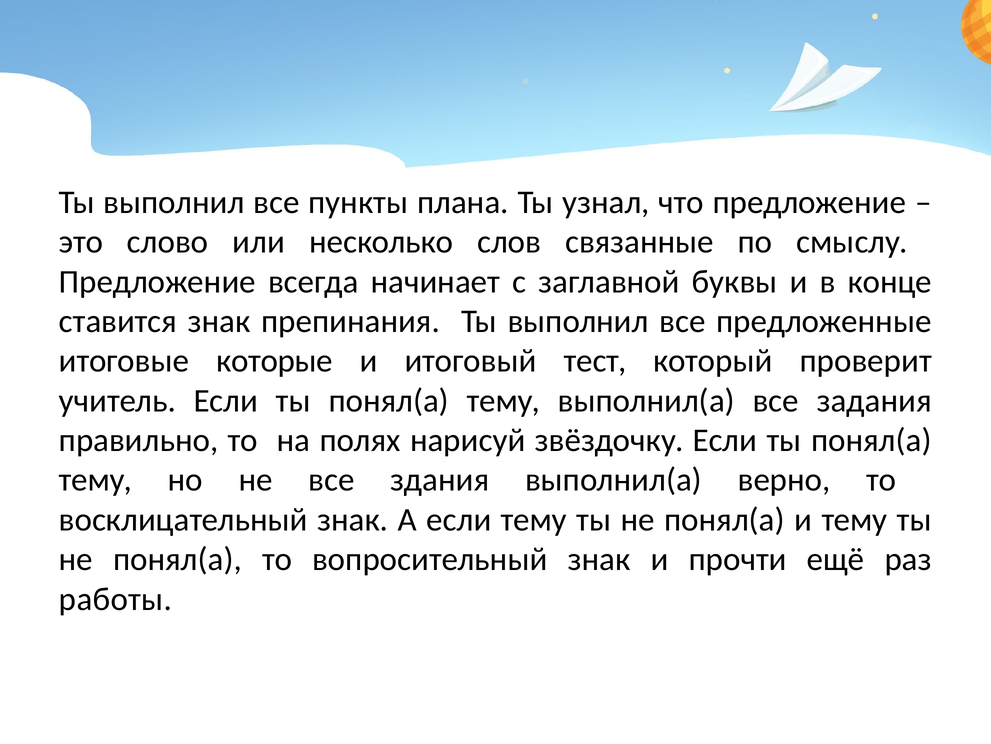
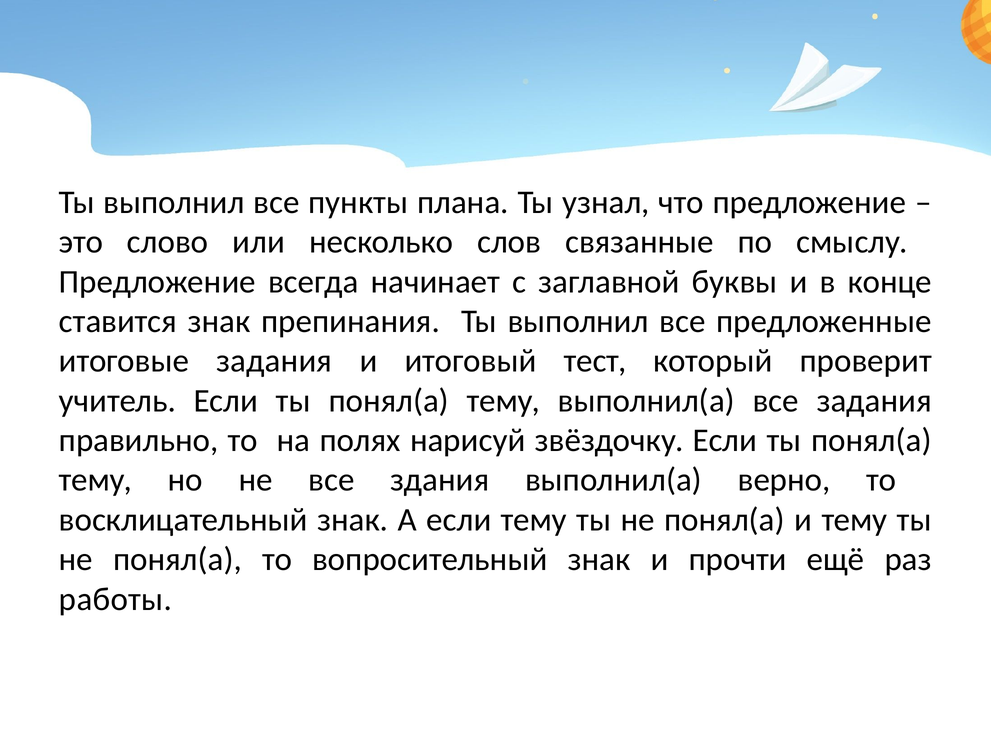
итоговые которые: которые -> задания
